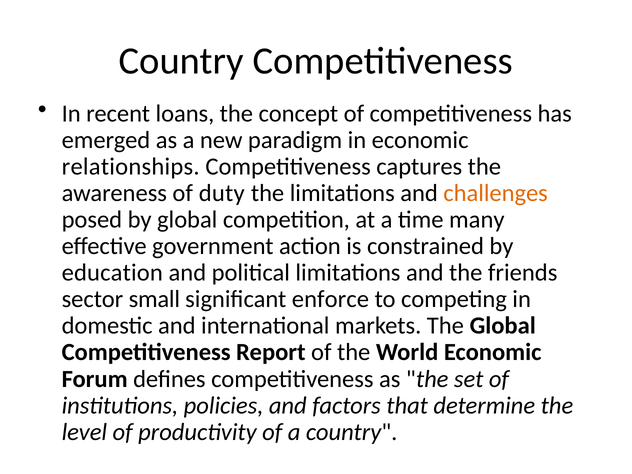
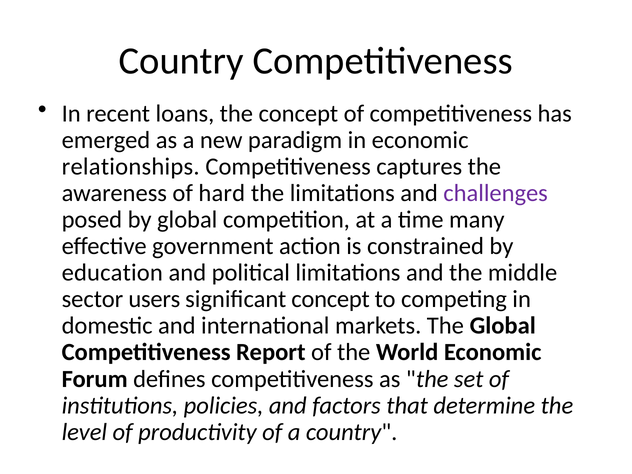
duty: duty -> hard
challenges colour: orange -> purple
friends: friends -> middle
small: small -> users
significant enforce: enforce -> concept
